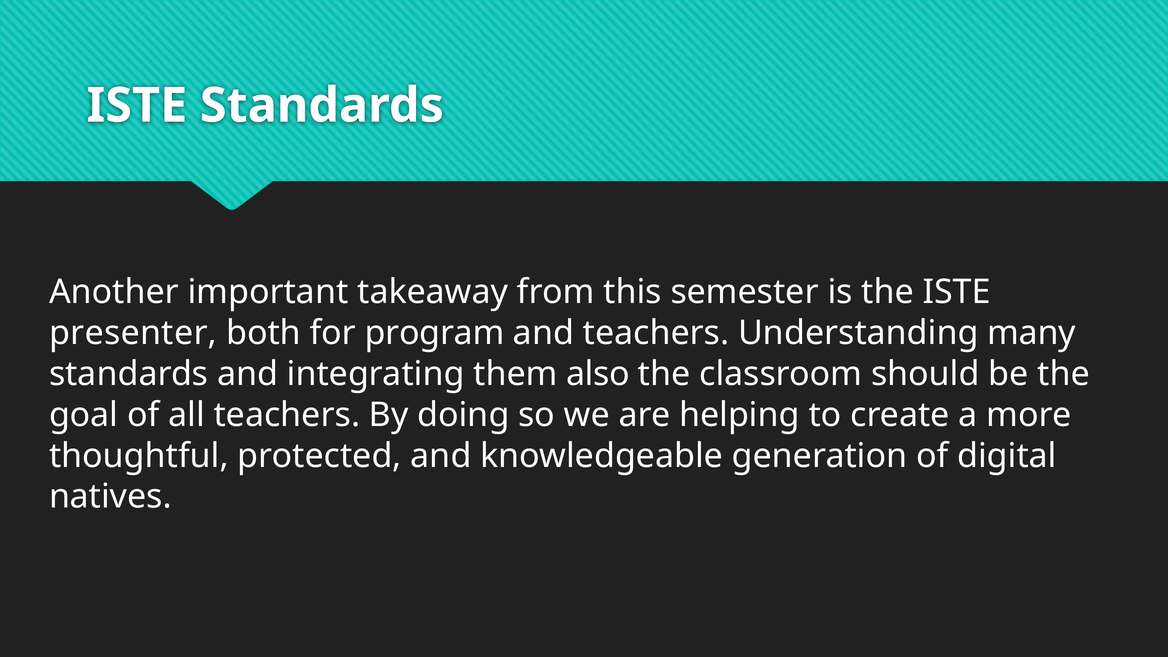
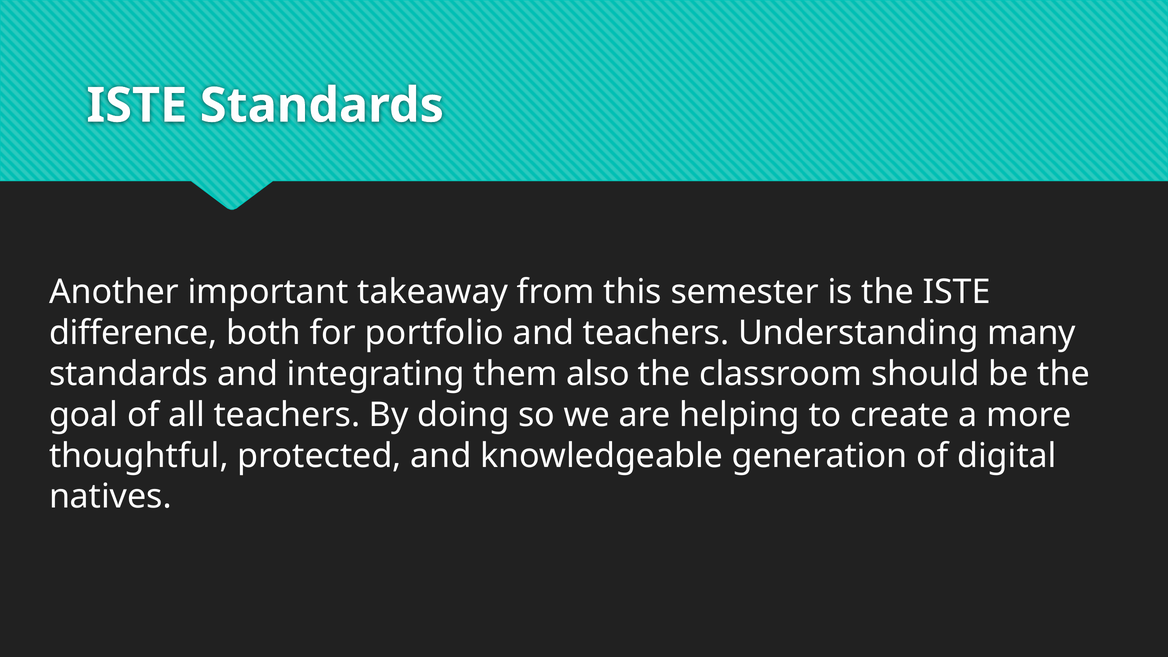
presenter: presenter -> difference
program: program -> portfolio
